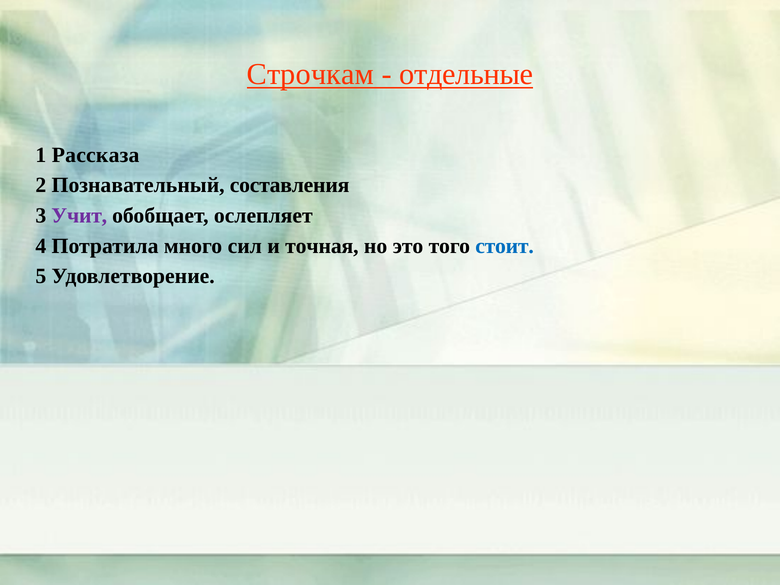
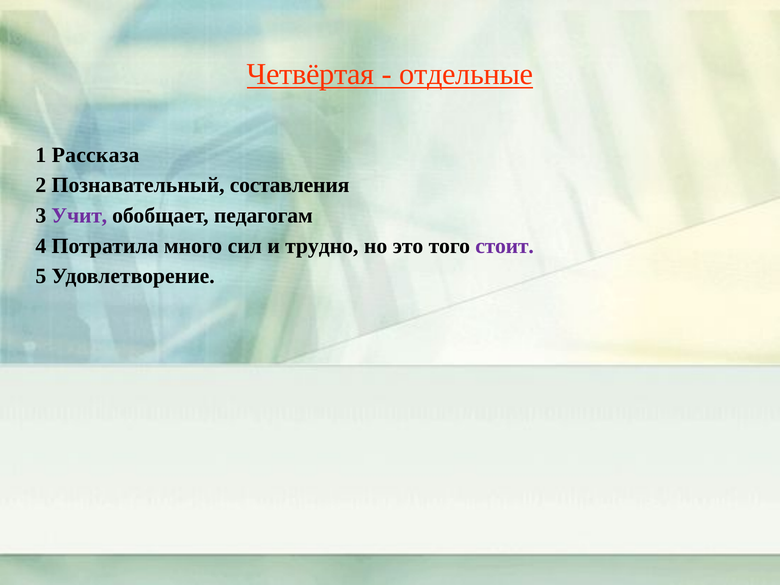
Строчкам: Строчкам -> Четвёртая
ослепляет: ослепляет -> педагогам
точная: точная -> трудно
стоит colour: blue -> purple
